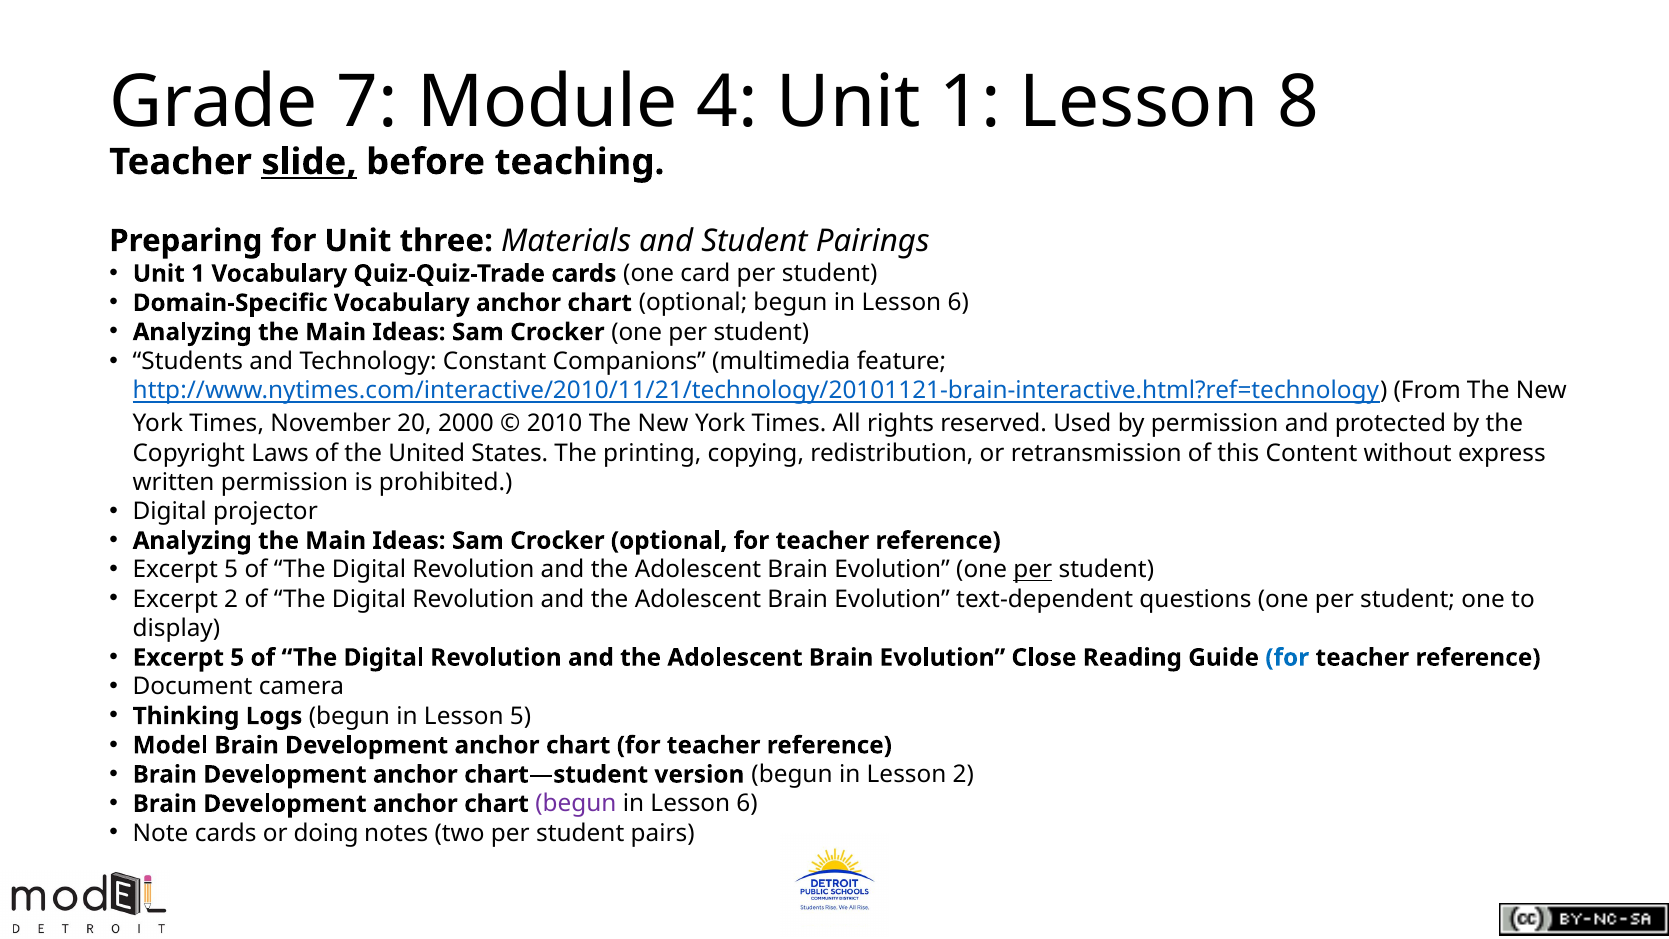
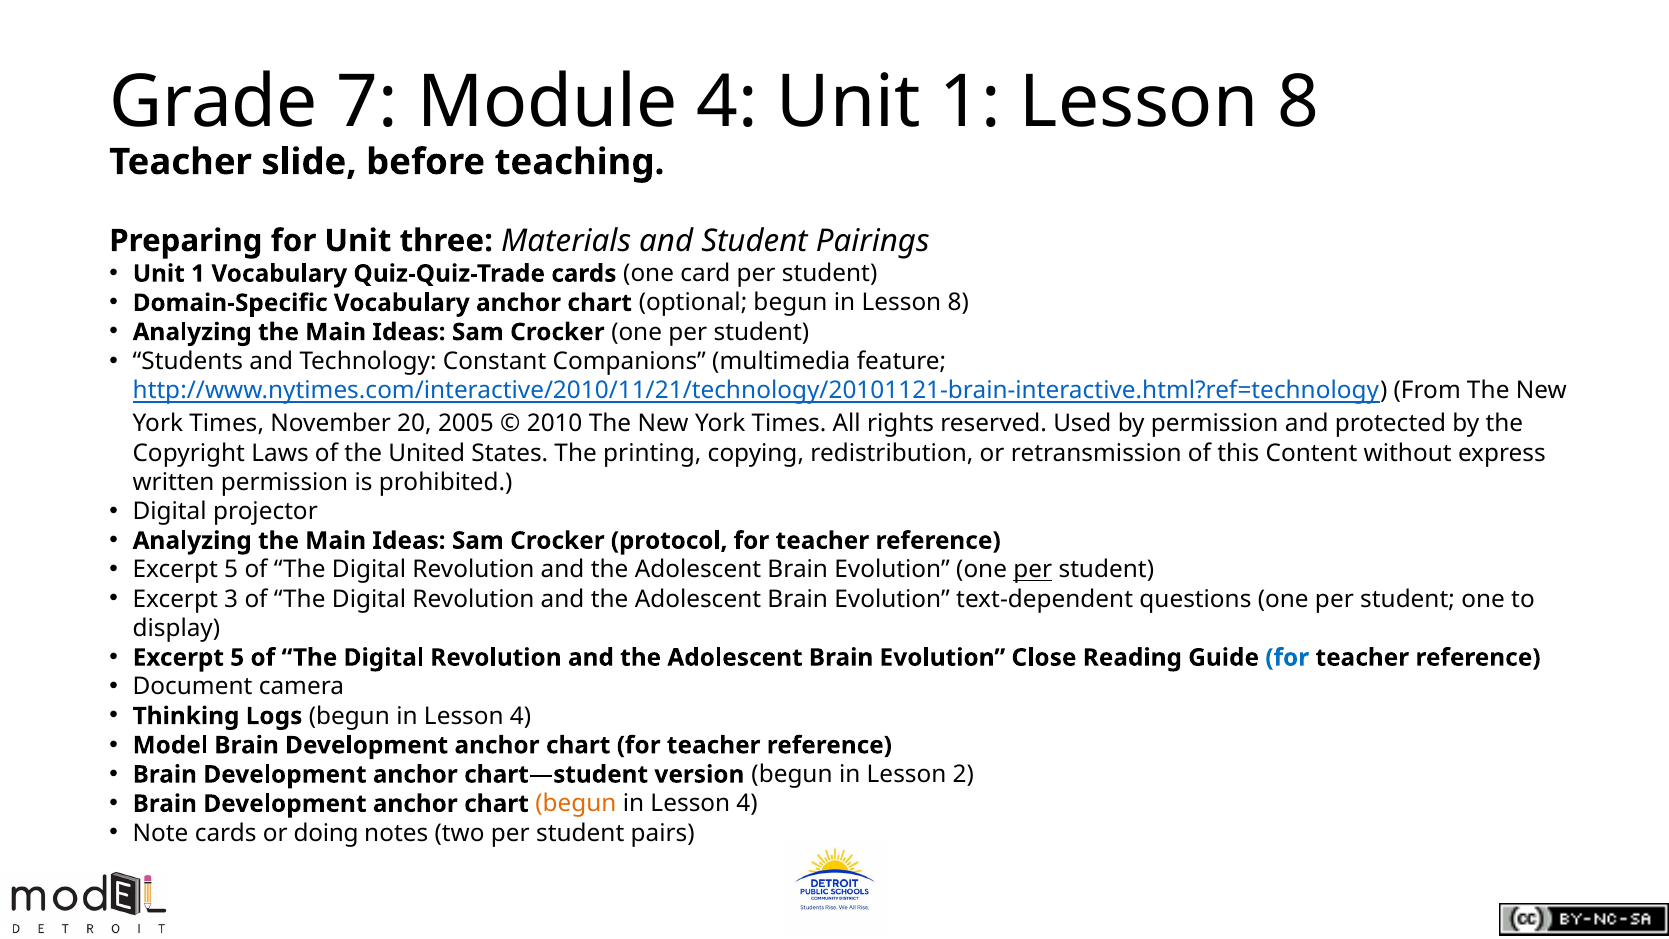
slide underline: present -> none
6 at (958, 303): 6 -> 8
2000: 2000 -> 2005
Crocker optional: optional -> protocol
Excerpt 2: 2 -> 3
5 at (521, 716): 5 -> 4
begun at (576, 804) colour: purple -> orange
6 at (747, 804): 6 -> 4
